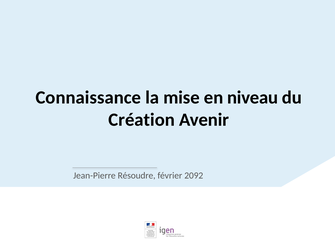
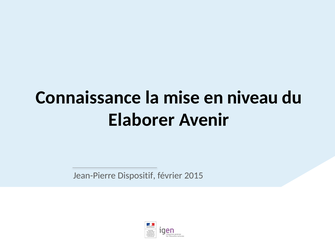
Création: Création -> Elaborer
Résoudre: Résoudre -> Dispositif
2092: 2092 -> 2015
